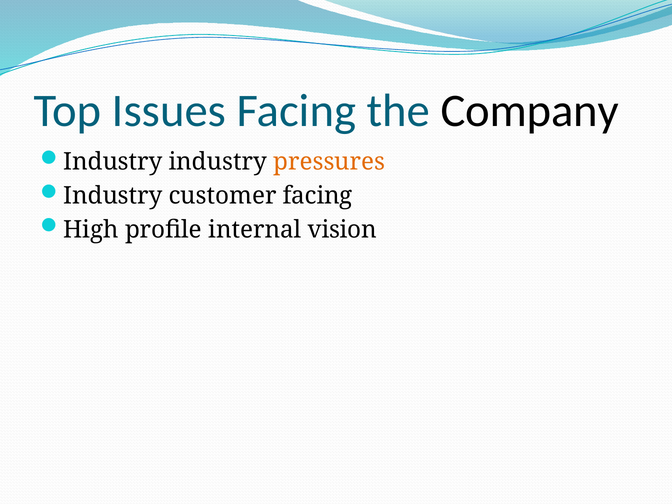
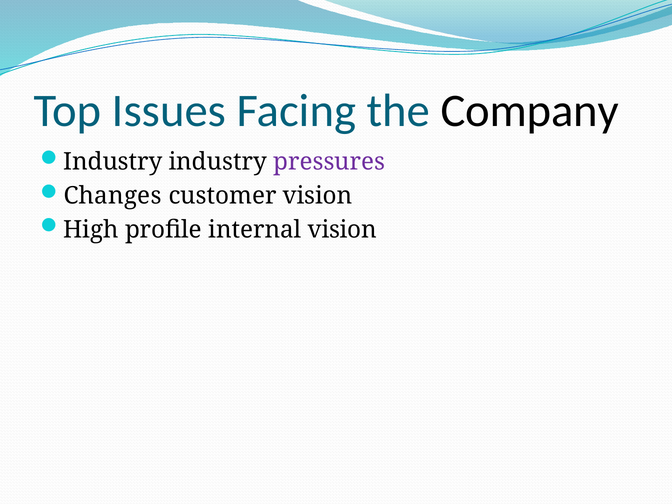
pressures colour: orange -> purple
Industry at (113, 196): Industry -> Changes
customer facing: facing -> vision
